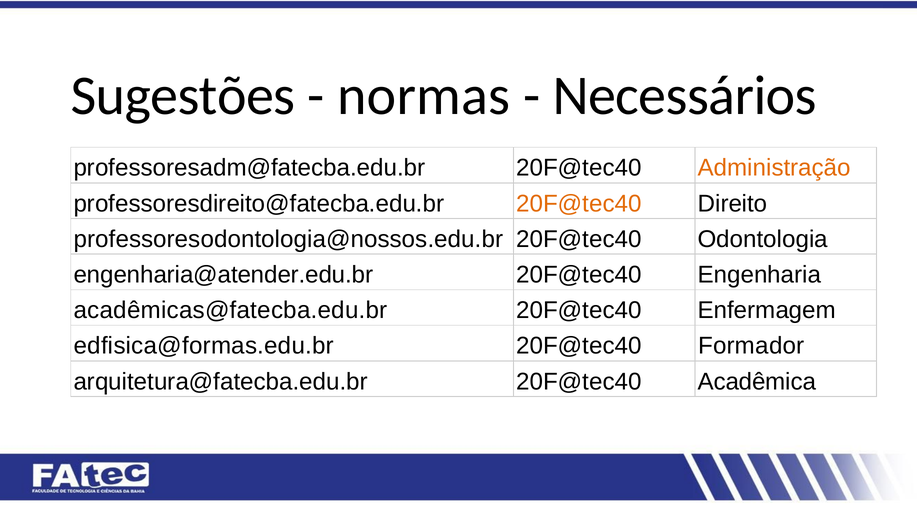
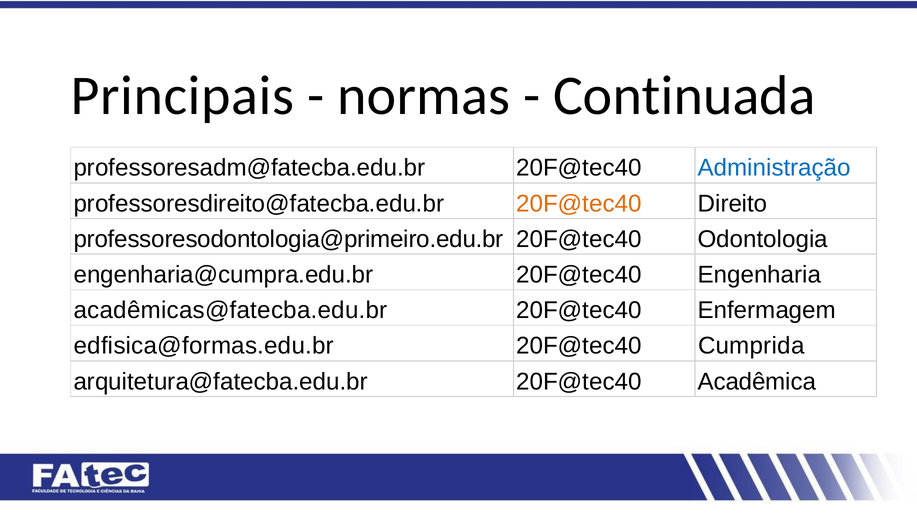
Sugestões: Sugestões -> Principais
Necessários: Necessários -> Continuada
Administração colour: orange -> blue
professoresodontologia@nossos.edu.br: professoresodontologia@nossos.edu.br -> professoresodontologia@primeiro.edu.br
engenharia@atender.edu.br: engenharia@atender.edu.br -> engenharia@cumpra.edu.br
Formador: Formador -> Cumprida
